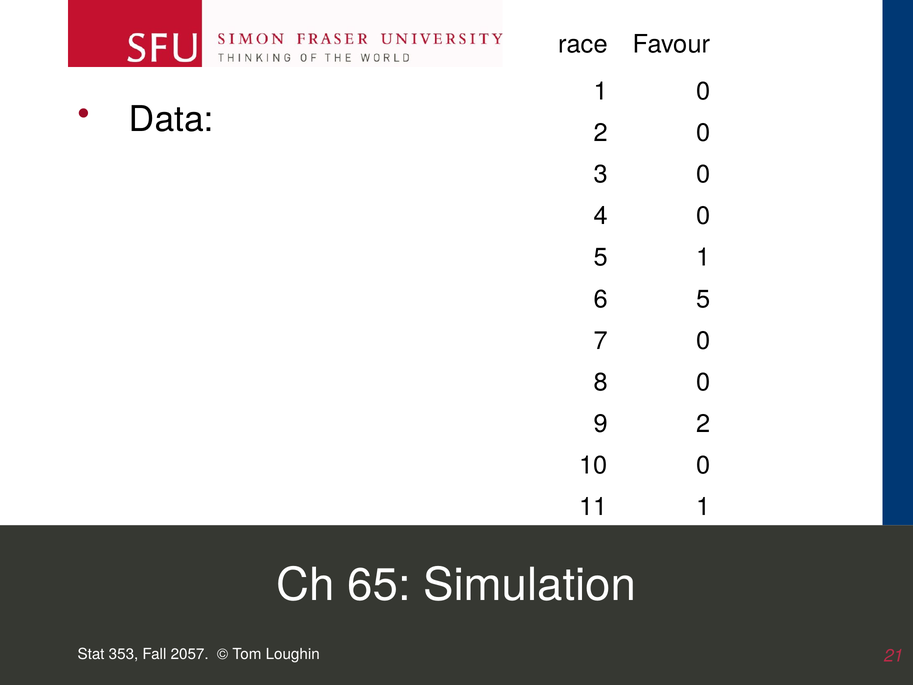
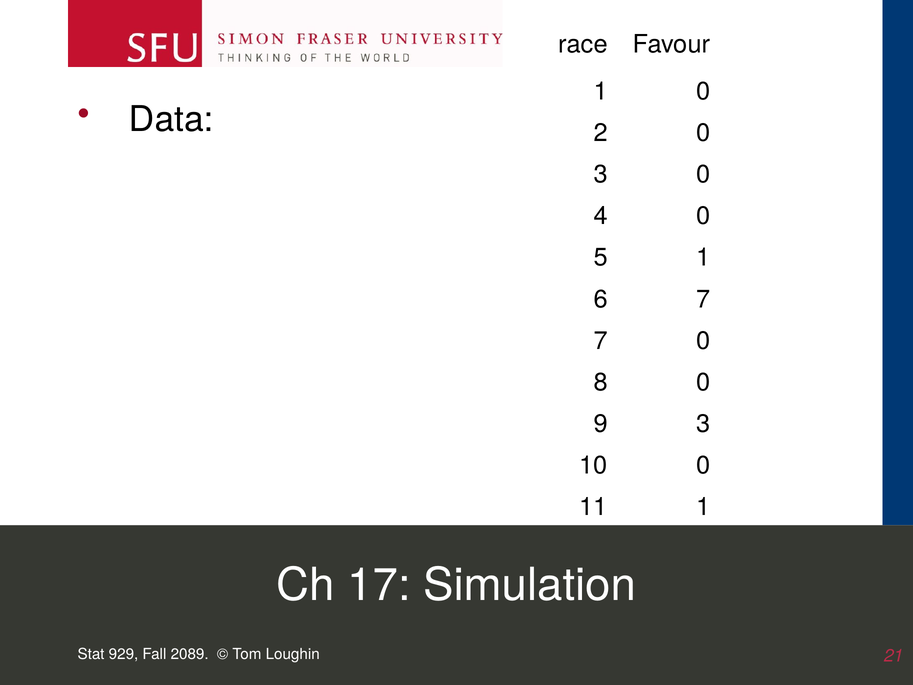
6 5: 5 -> 7
9 2: 2 -> 3
65: 65 -> 17
353: 353 -> 929
2057: 2057 -> 2089
